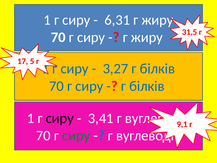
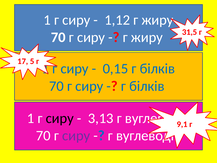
6,31: 6,31 -> 1,12
3,27: 3,27 -> 0,15
3,41: 3,41 -> 3,13
сиру at (76, 135) colour: green -> purple
